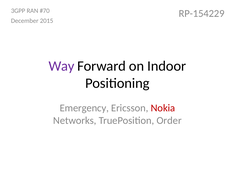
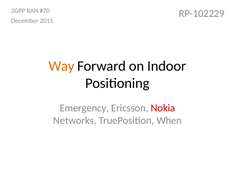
RP-154229: RP-154229 -> RP-102229
Way colour: purple -> orange
Order: Order -> When
